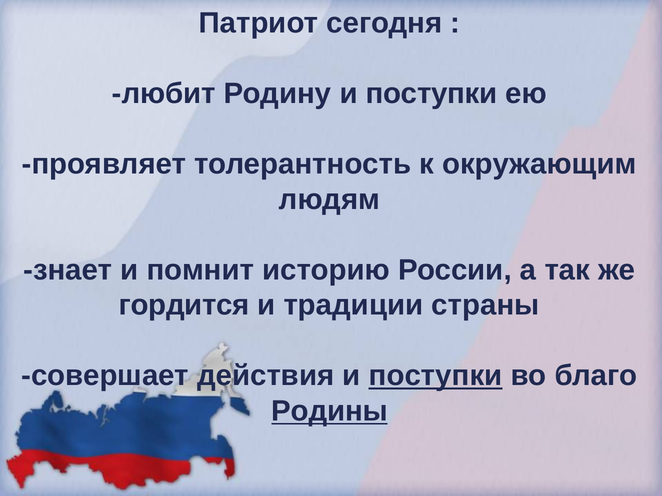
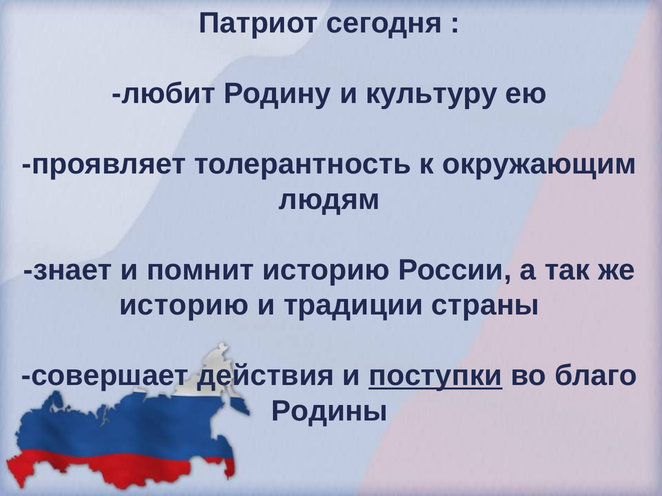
Родину и поступки: поступки -> культуру
гордится at (184, 305): гордится -> историю
Родины underline: present -> none
